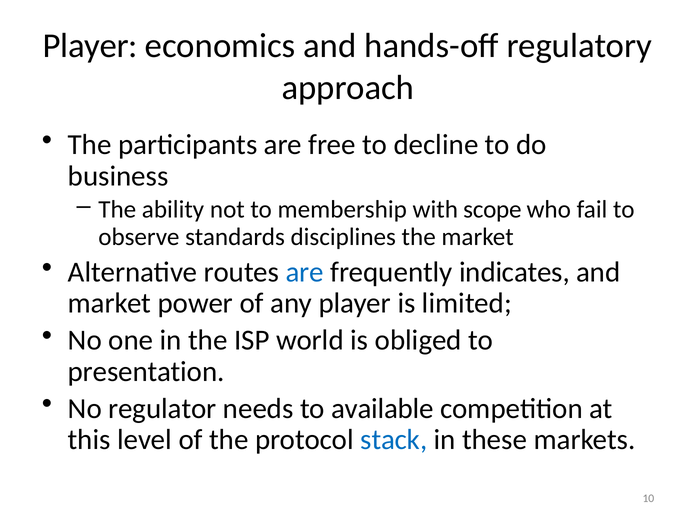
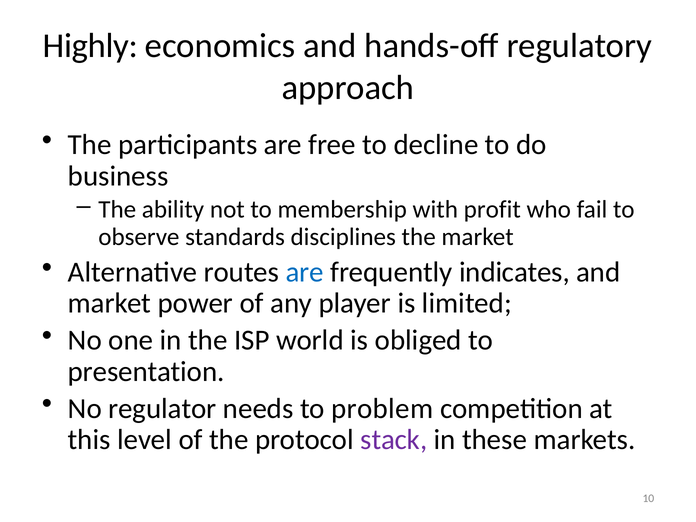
Player at (90, 46): Player -> Highly
scope: scope -> profit
available: available -> problem
stack colour: blue -> purple
